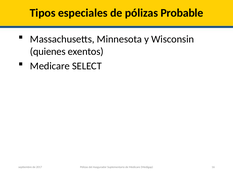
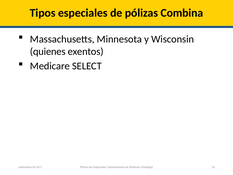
Probable: Probable -> Combina
